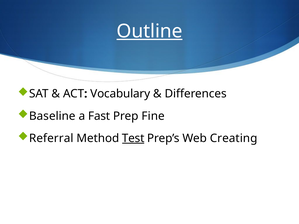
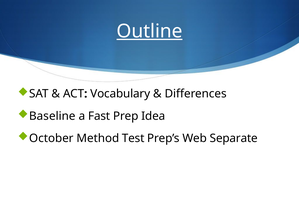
Fine: Fine -> Idea
Referral: Referral -> October
Test underline: present -> none
Creating: Creating -> Separate
